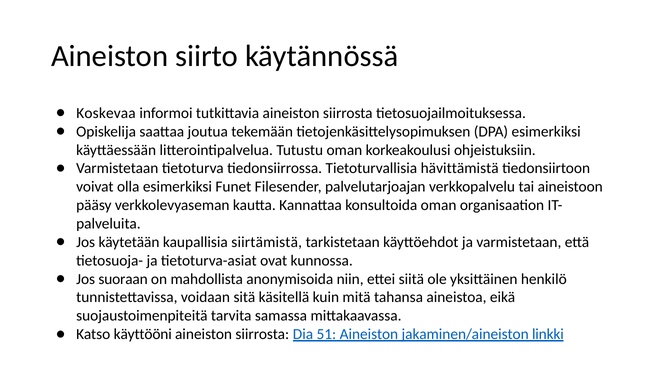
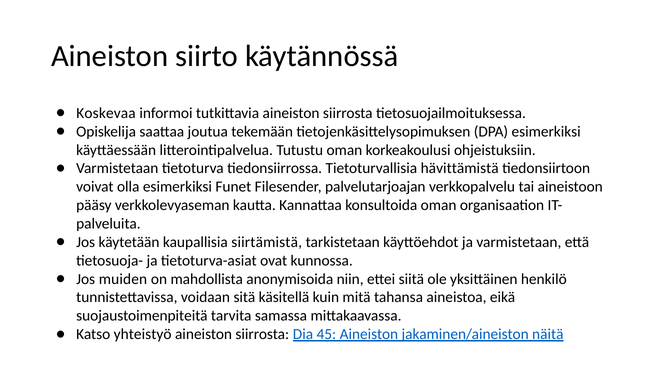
suoraan: suoraan -> muiden
käyttööni: käyttööni -> yhteistyö
51: 51 -> 45
linkki: linkki -> näitä
